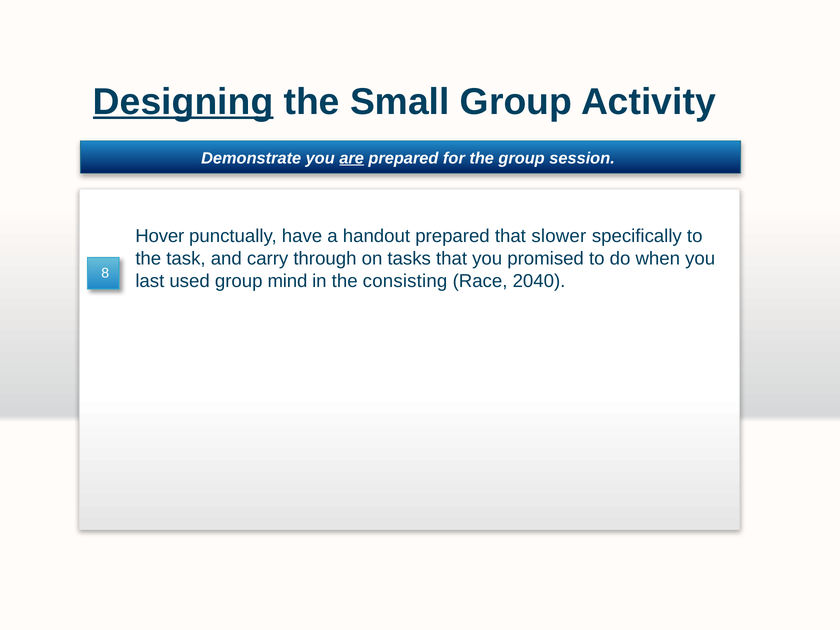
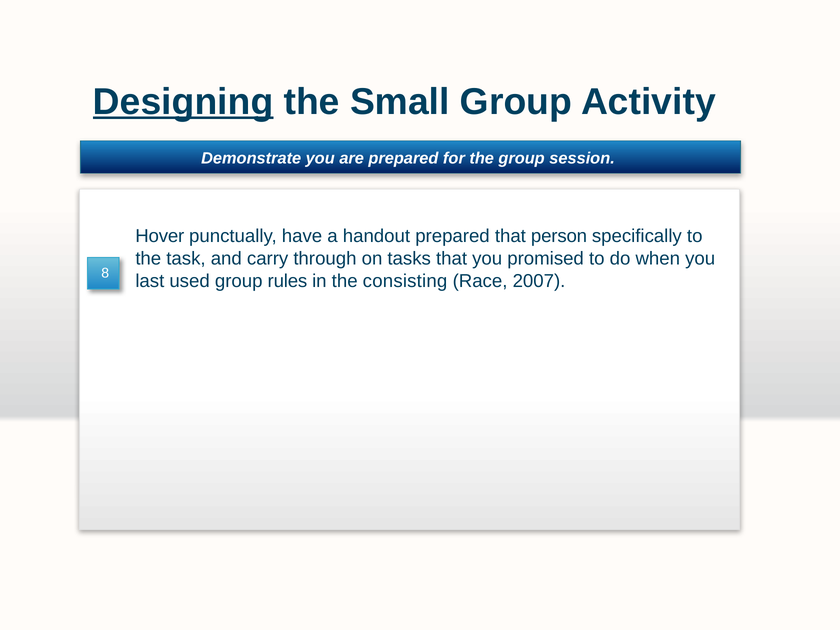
are underline: present -> none
slower: slower -> person
mind: mind -> rules
2040: 2040 -> 2007
